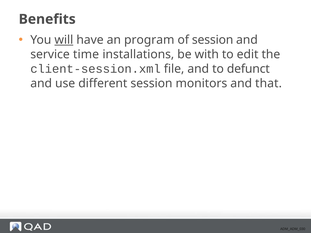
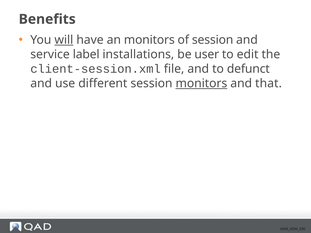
an program: program -> monitors
time: time -> label
with: with -> user
monitors at (201, 84) underline: none -> present
